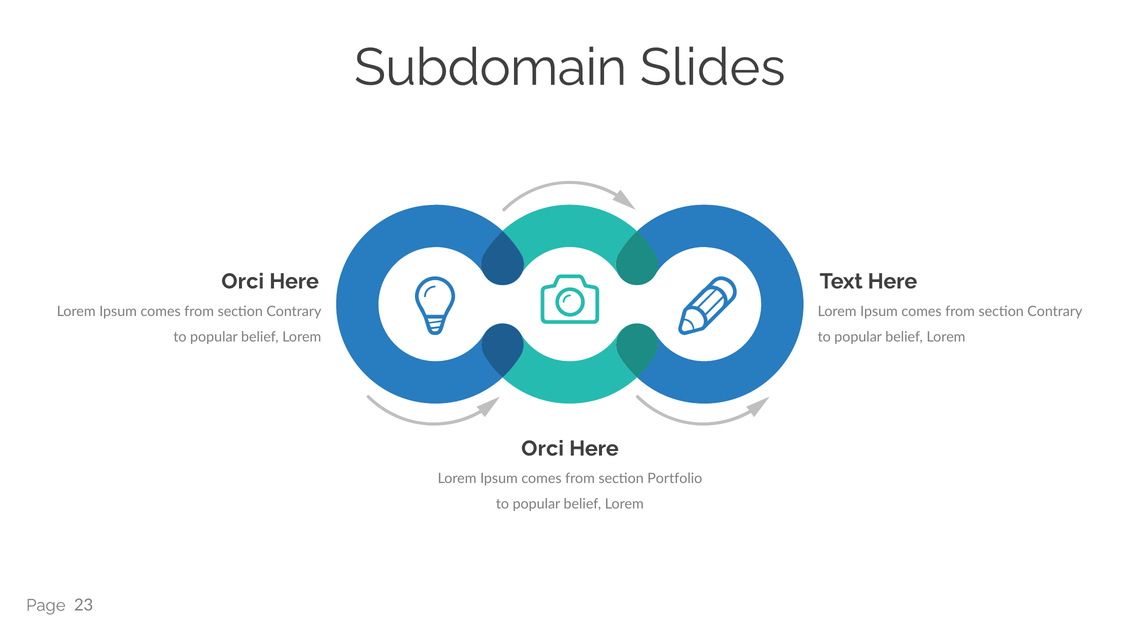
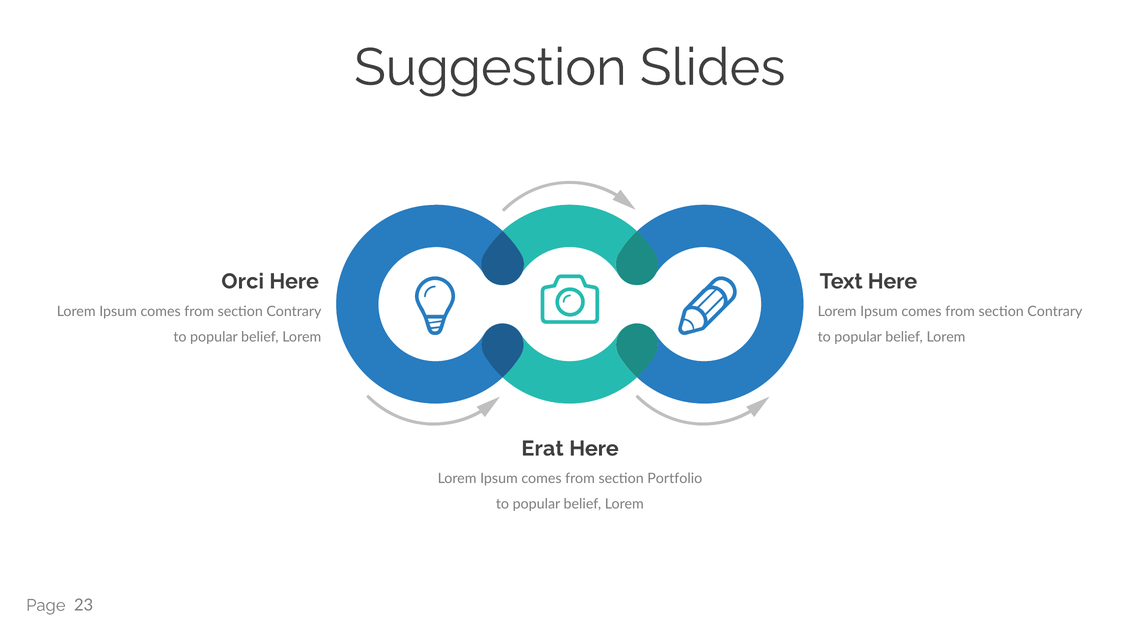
Subdomain: Subdomain -> Suggestion
Orci at (543, 449): Orci -> Erat
